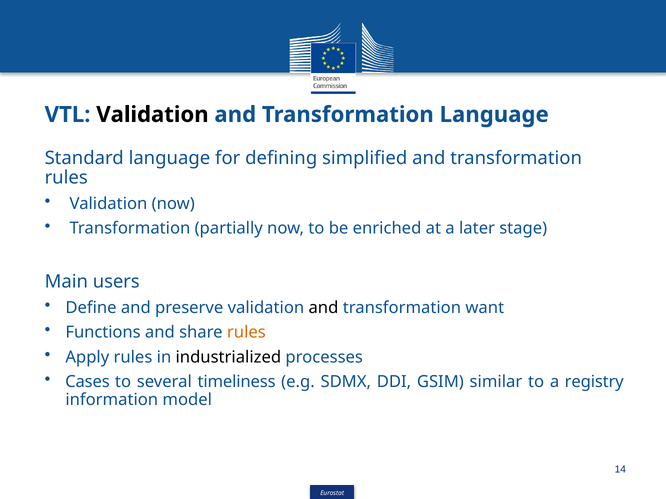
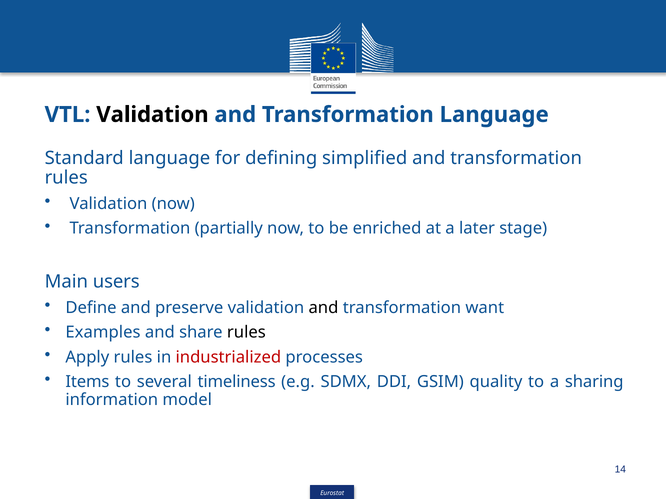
Functions: Functions -> Examples
rules at (246, 333) colour: orange -> black
industrialized colour: black -> red
Cases: Cases -> Items
similar: similar -> quality
registry: registry -> sharing
